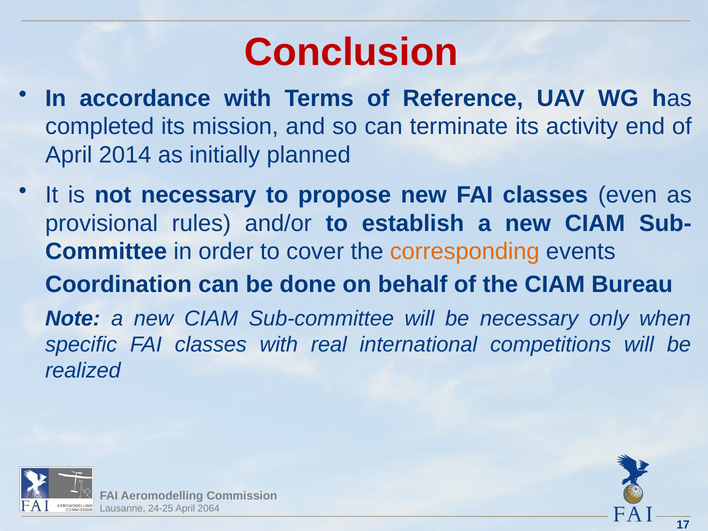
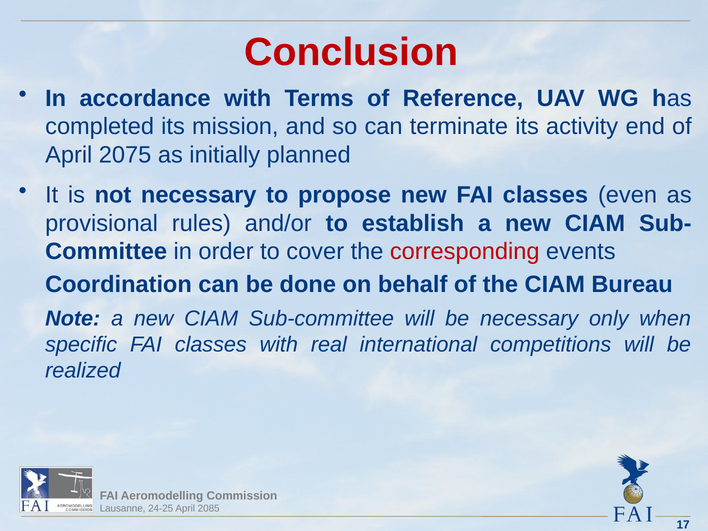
2014: 2014 -> 2075
corresponding colour: orange -> red
2064: 2064 -> 2085
